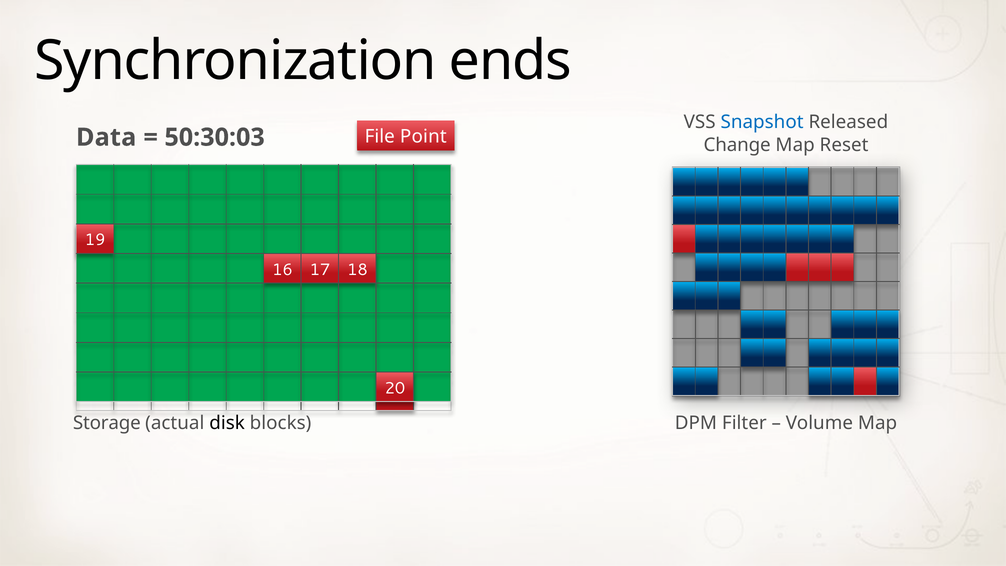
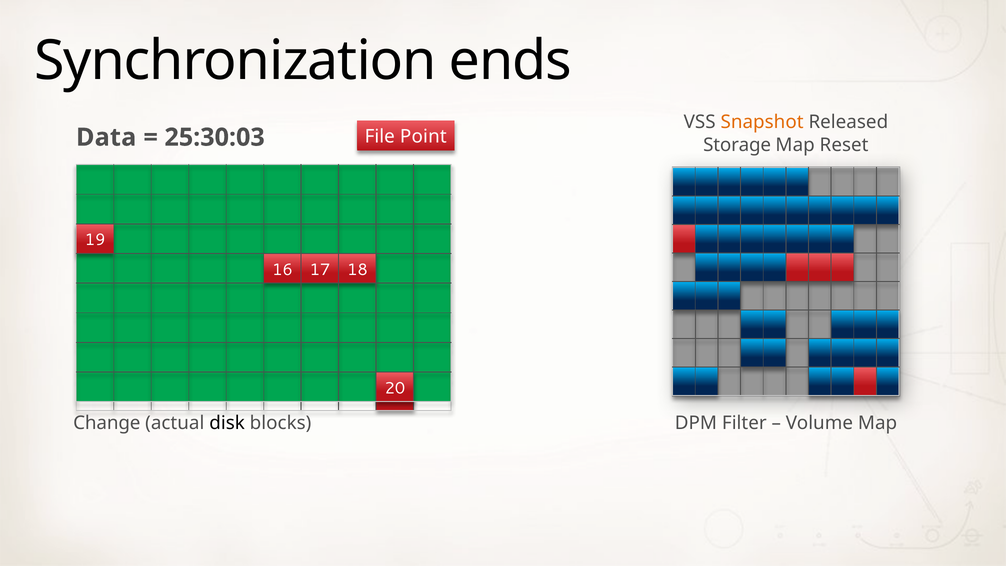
Snapshot colour: blue -> orange
50:30:03: 50:30:03 -> 25:30:03
Change: Change -> Storage
Storage: Storage -> Change
